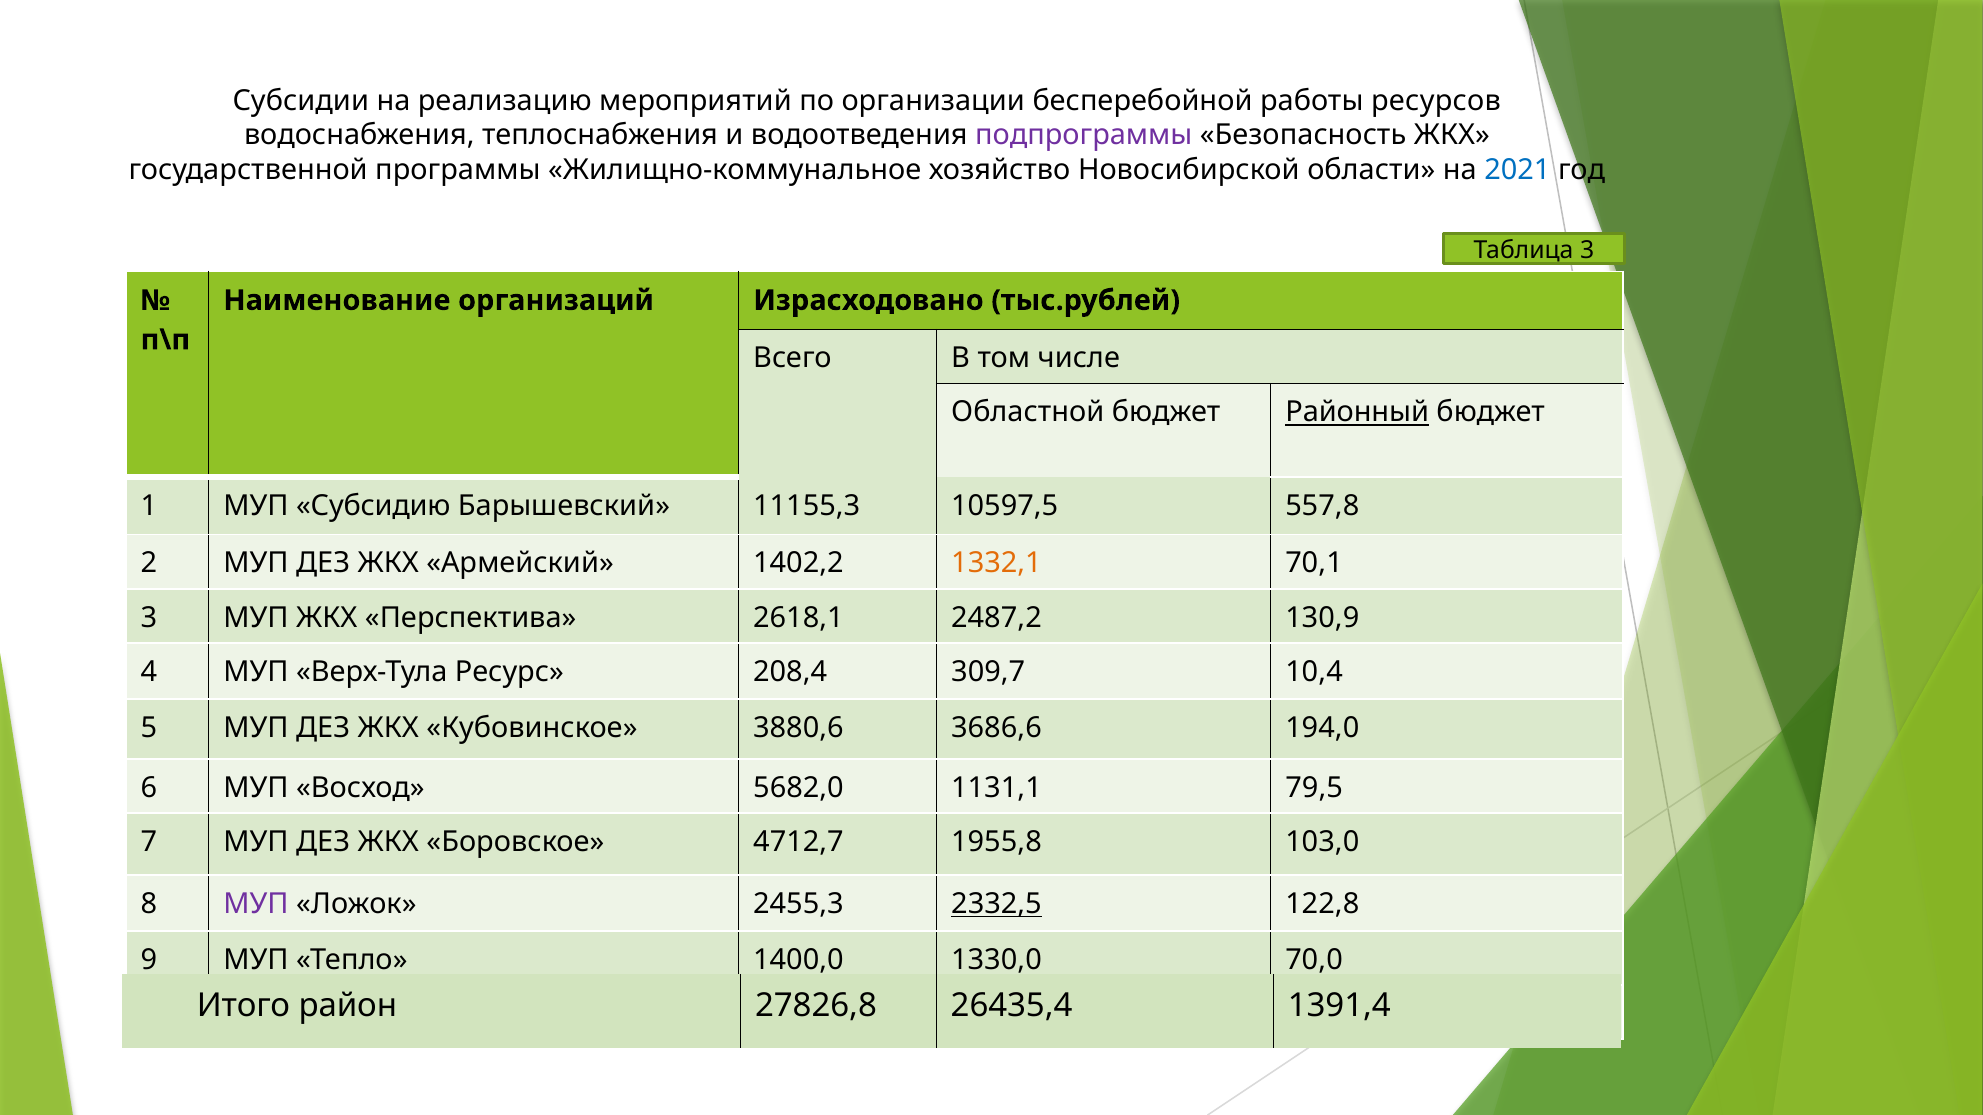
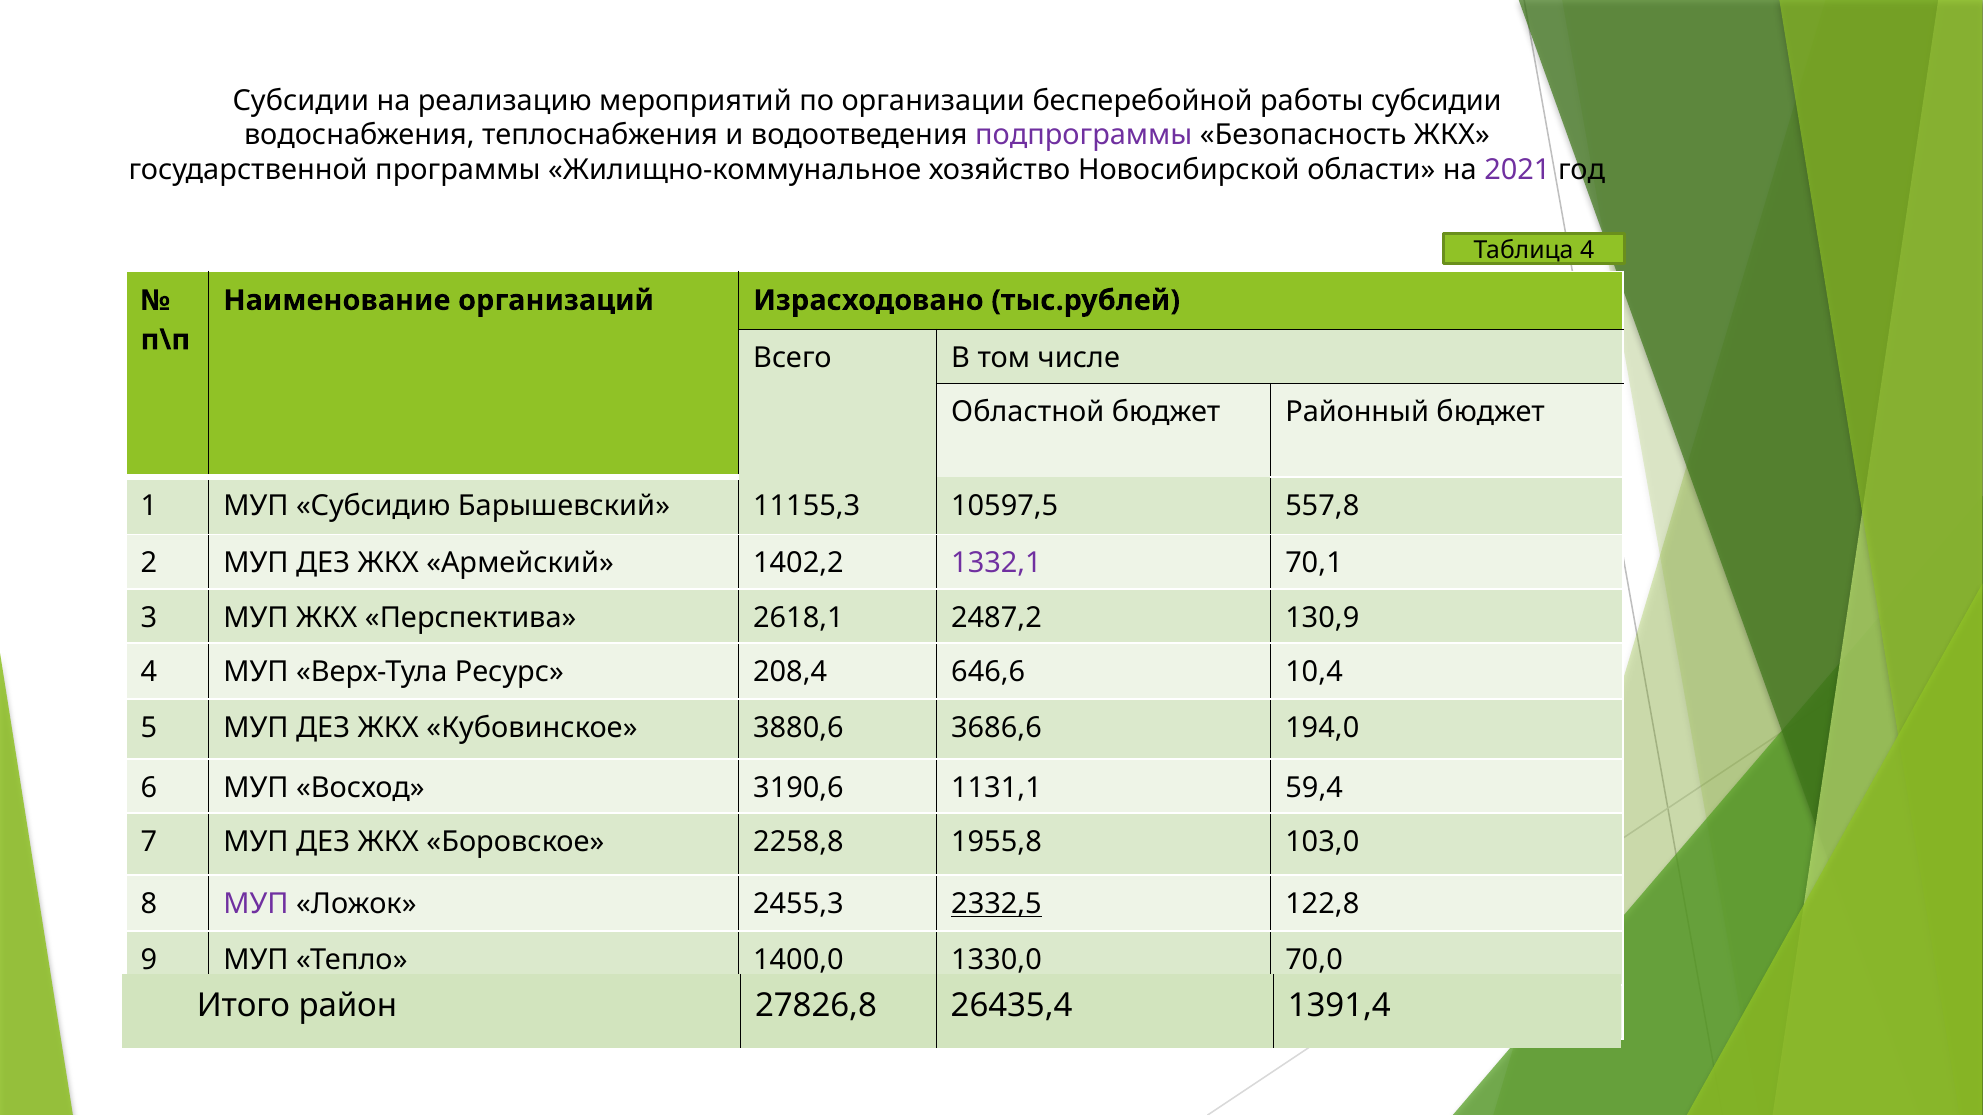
работы ресурсов: ресурсов -> субсидии
2021 colour: blue -> purple
Таблица 3: 3 -> 4
Районный underline: present -> none
1332,1 colour: orange -> purple
309,7: 309,7 -> 646,6
5682,0: 5682,0 -> 3190,6
79,5: 79,5 -> 59,4
4712,7: 4712,7 -> 2258,8
